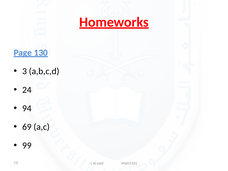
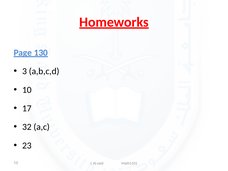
24 at (27, 90): 24 -> 10
94: 94 -> 17
69: 69 -> 32
99: 99 -> 23
